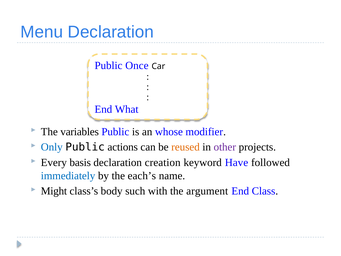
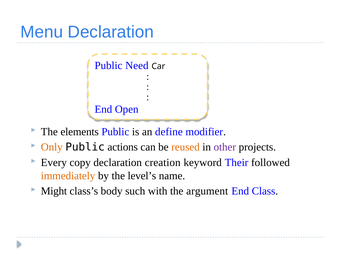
Once: Once -> Need
What: What -> Open
variables: variables -> elements
whose: whose -> define
Only colour: blue -> orange
basis: basis -> copy
Have: Have -> Their
immediately colour: blue -> orange
each’s: each’s -> level’s
